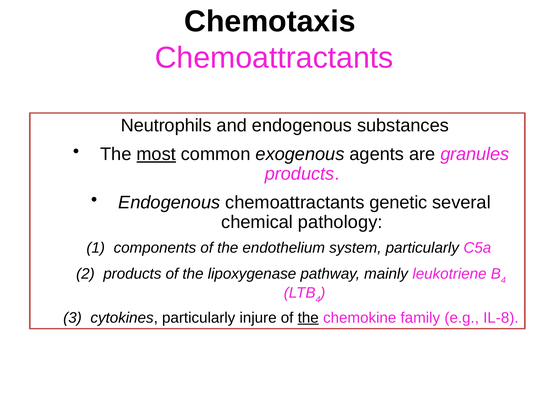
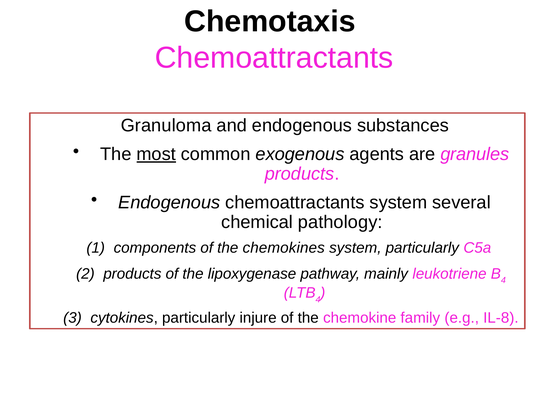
Neutrophils: Neutrophils -> Granuloma
chemoattractants genetic: genetic -> system
endothelium: endothelium -> chemokines
the at (308, 318) underline: present -> none
